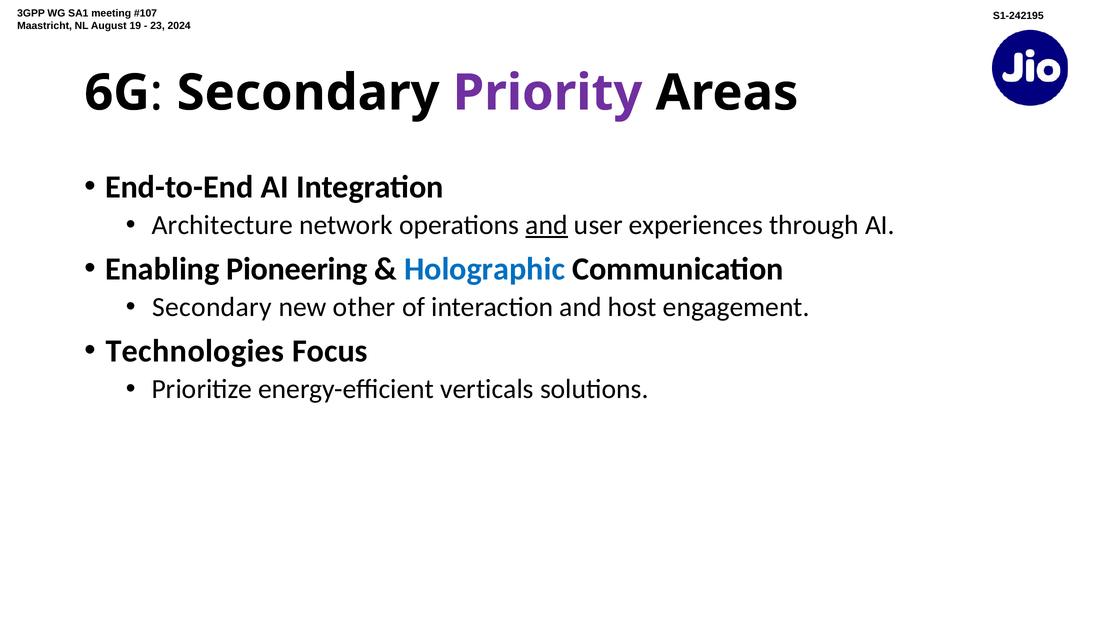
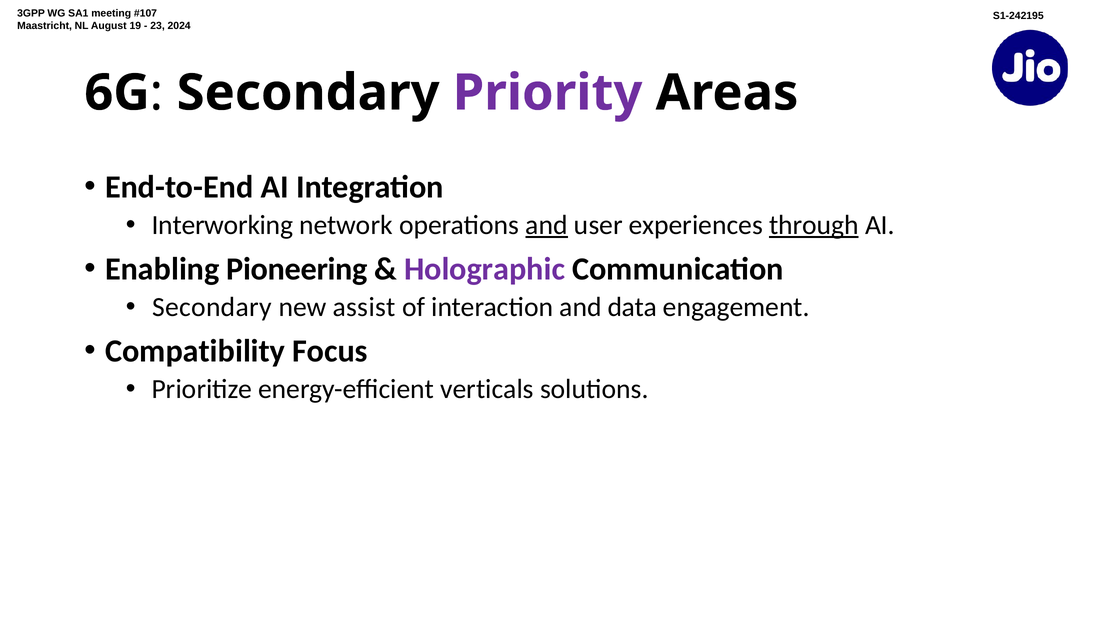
Architecture: Architecture -> Interworking
through underline: none -> present
Holographic colour: blue -> purple
other: other -> assist
host: host -> data
Technologies: Technologies -> Compatibility
